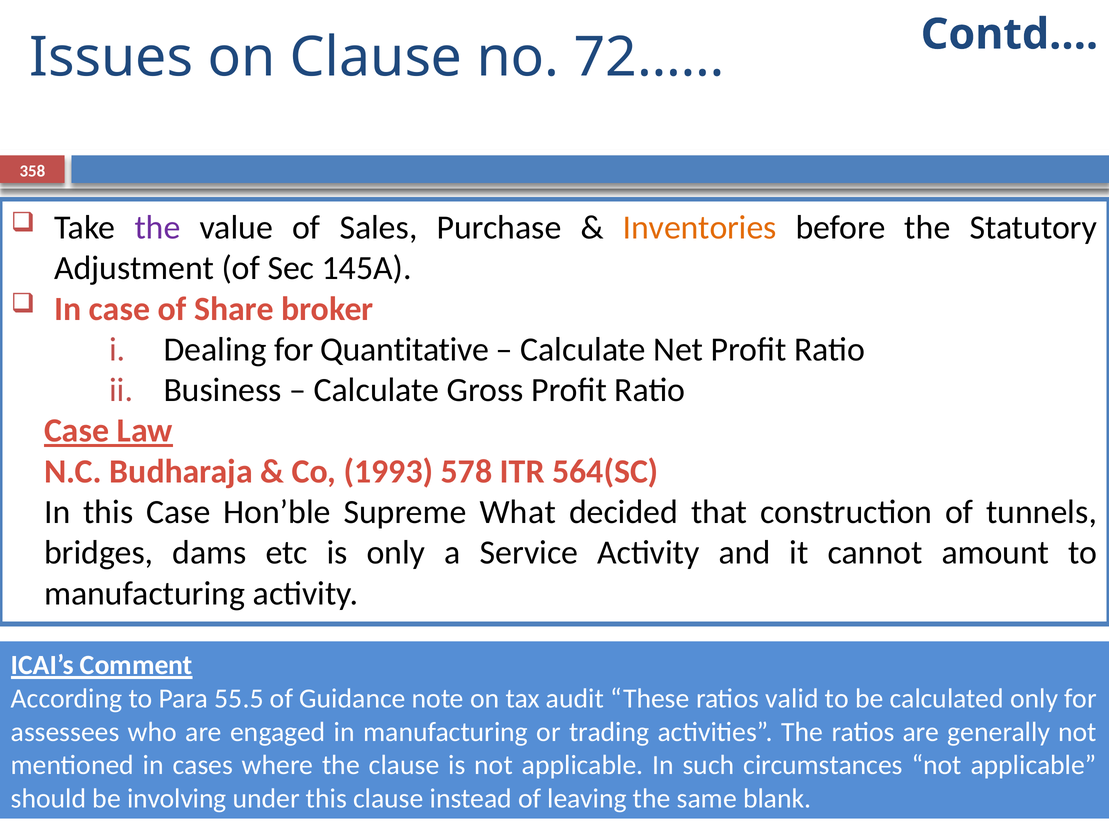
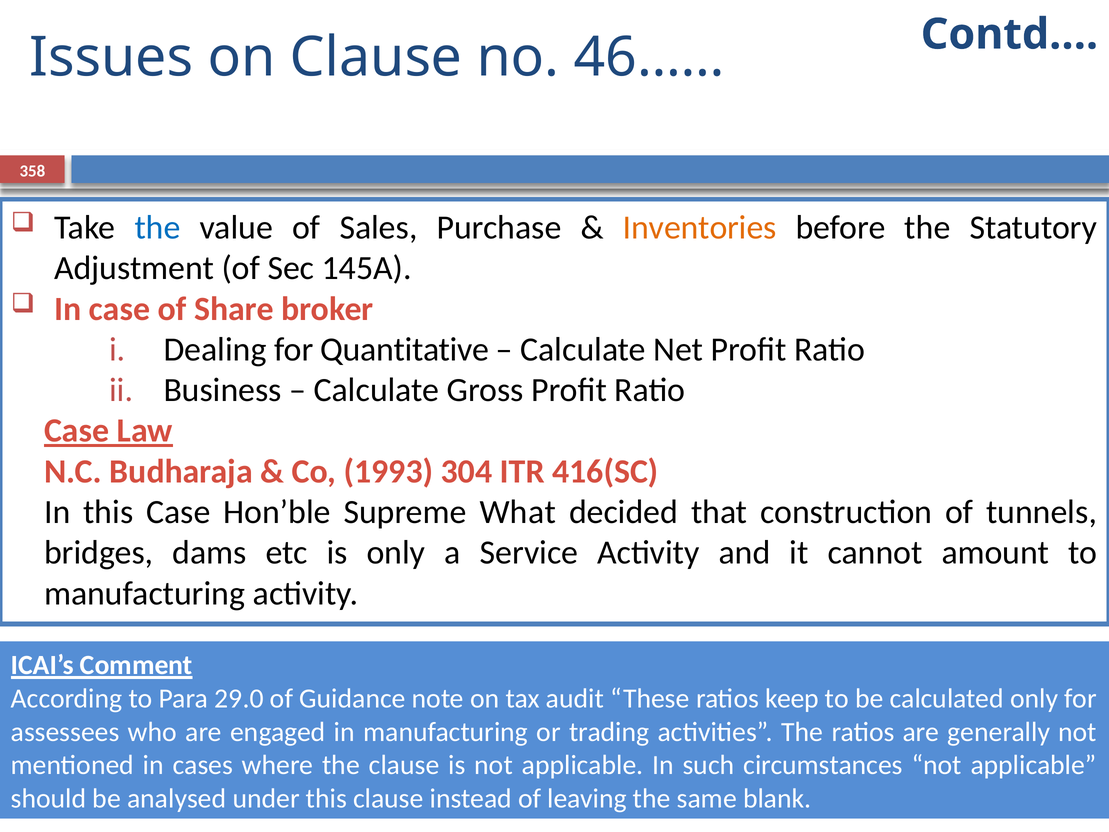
72……: 72…… -> 46……
the at (157, 227) colour: purple -> blue
578: 578 -> 304
564(SC: 564(SC -> 416(SC
55.5: 55.5 -> 29.0
valid: valid -> keep
involving: involving -> analysed
